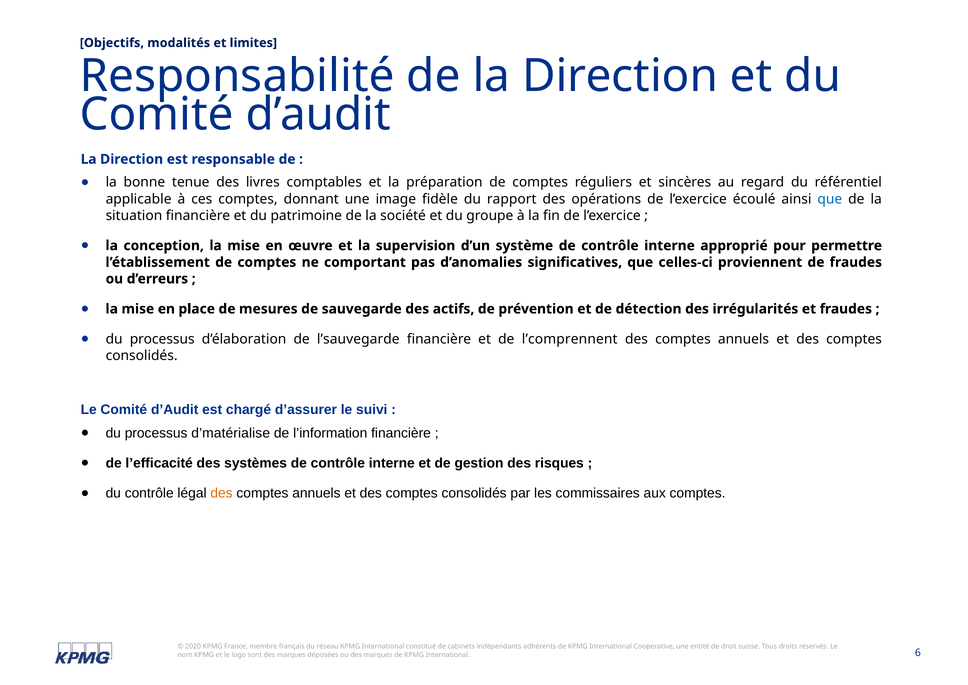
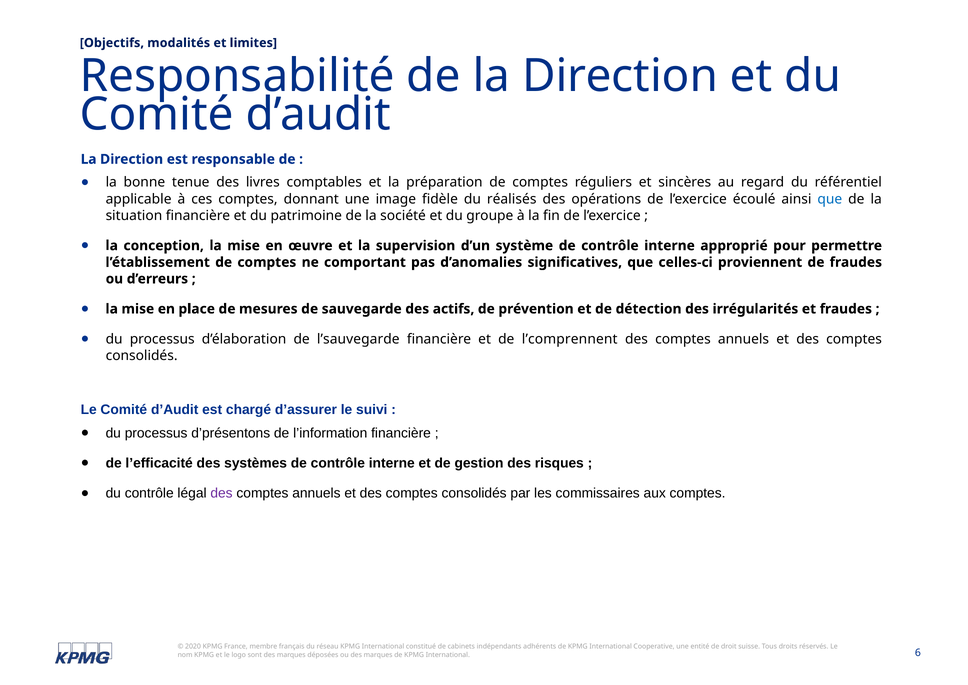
rapport: rapport -> réalisés
d’matérialise: d’matérialise -> d’présentons
des at (222, 493) colour: orange -> purple
